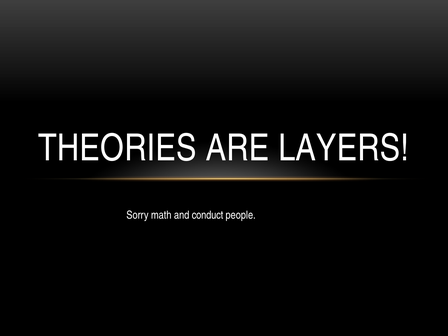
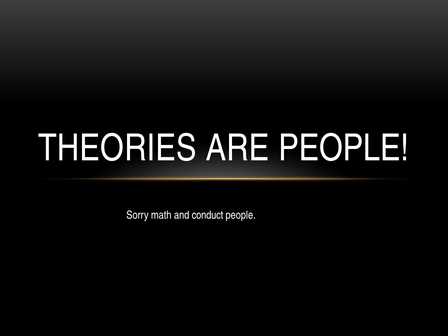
ARE LAYERS: LAYERS -> PEOPLE
